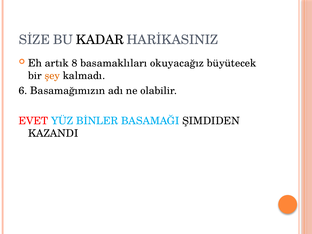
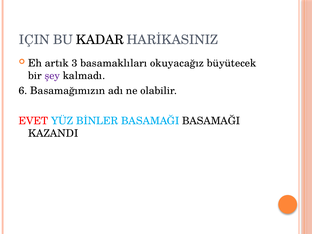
SİZE: SİZE -> IÇIN
8: 8 -> 3
şey colour: orange -> purple
BASAMAĞI ŞIMDIDEN: ŞIMDIDEN -> BASAMAĞI
